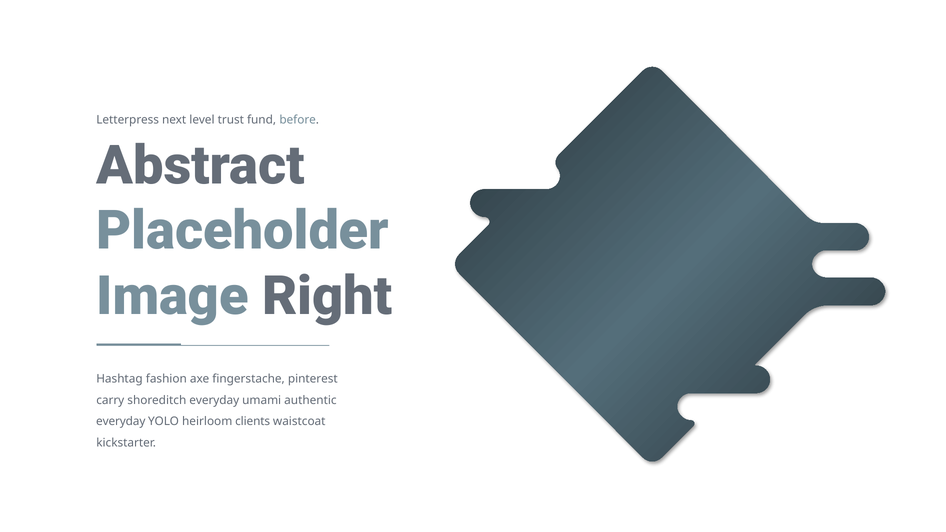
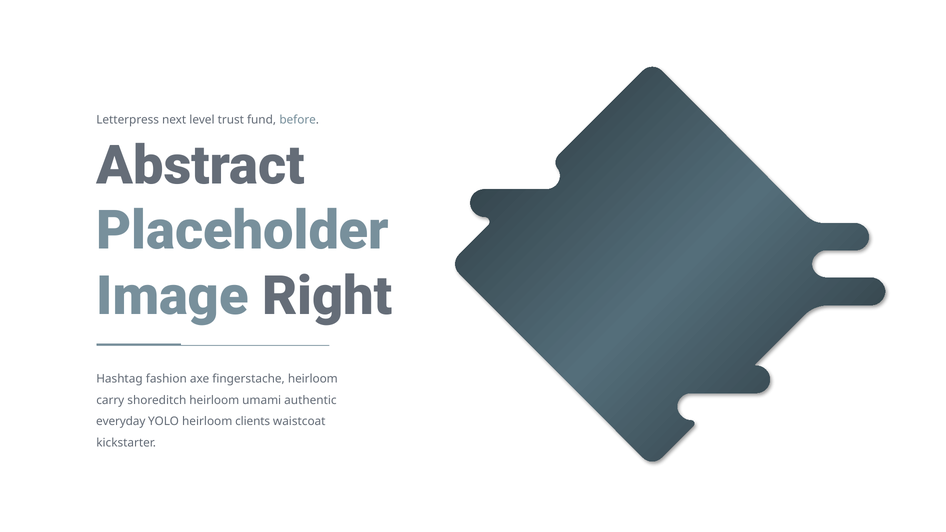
fingerstache pinterest: pinterest -> heirloom
shoreditch everyday: everyday -> heirloom
